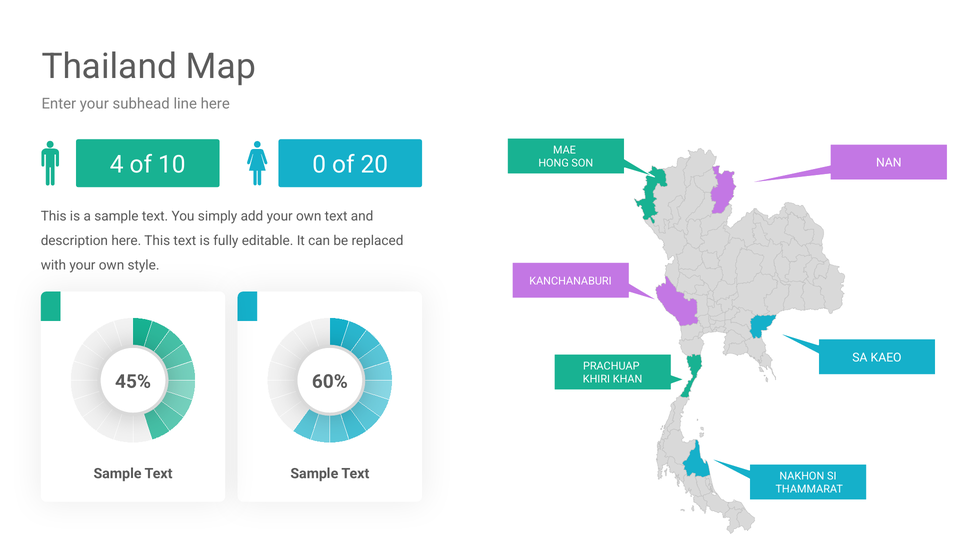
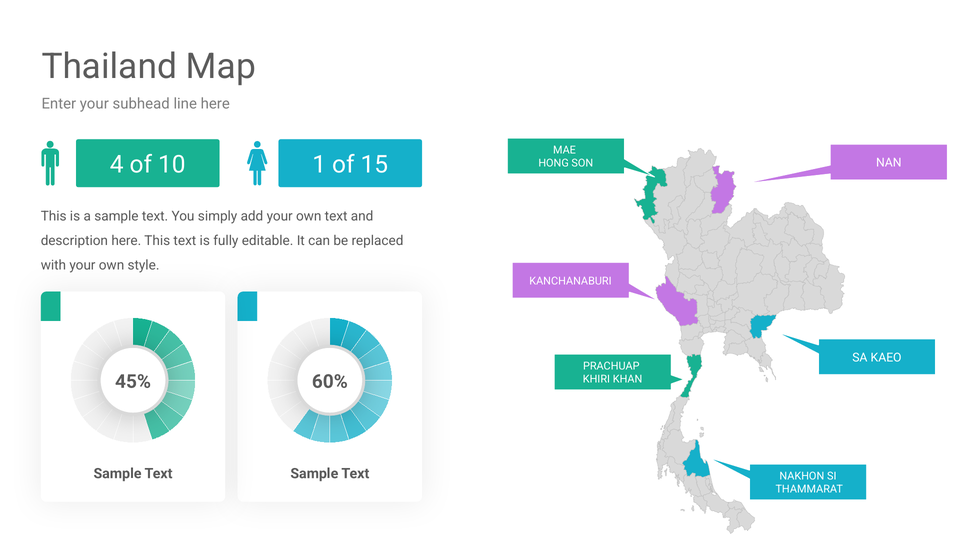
0: 0 -> 1
20: 20 -> 15
